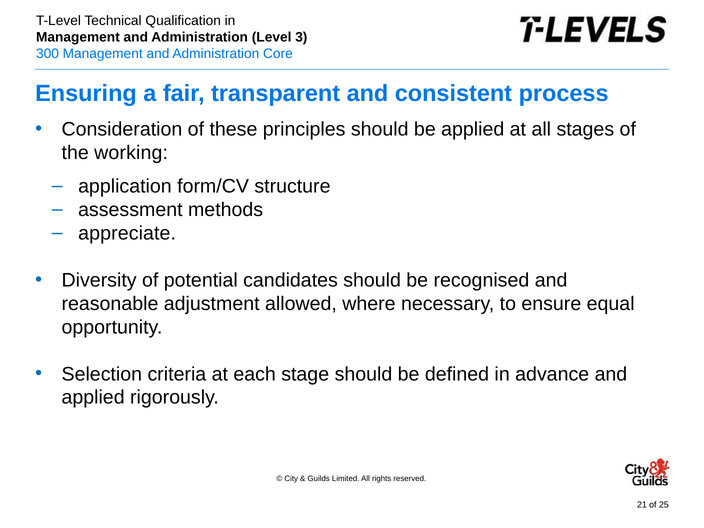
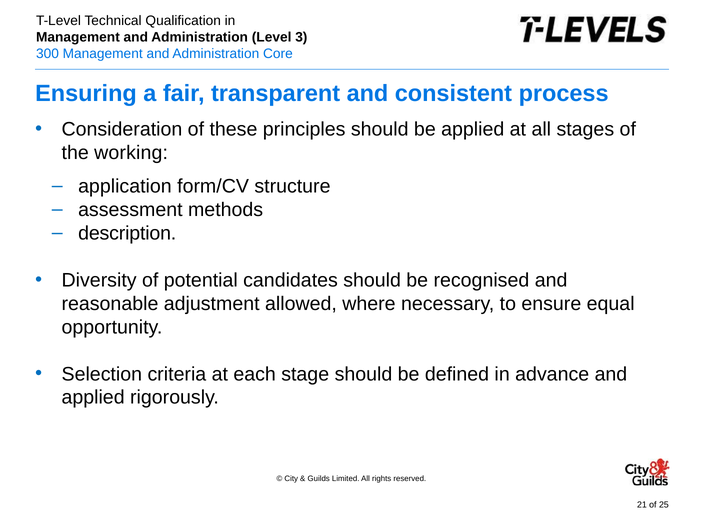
appreciate: appreciate -> description
